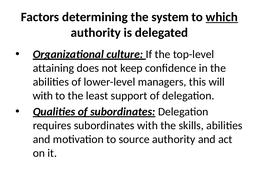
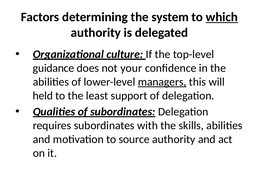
attaining: attaining -> guidance
keep: keep -> your
managers underline: none -> present
with at (43, 96): with -> held
